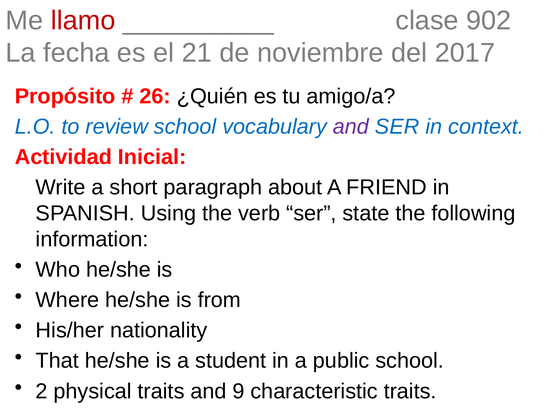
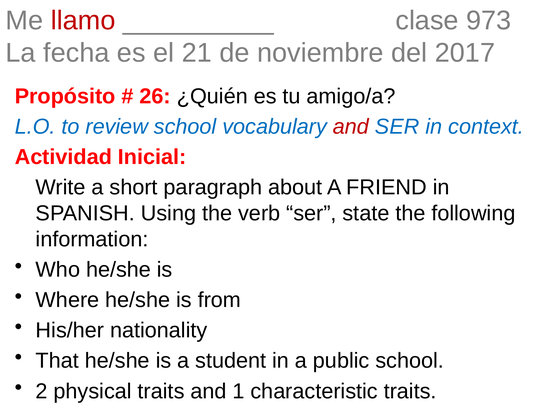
902: 902 -> 973
and at (351, 127) colour: purple -> red
9: 9 -> 1
